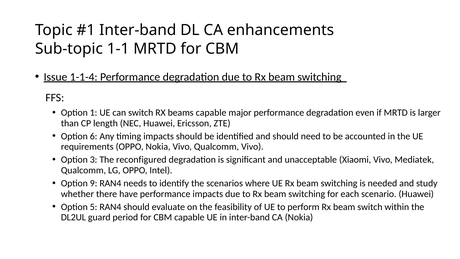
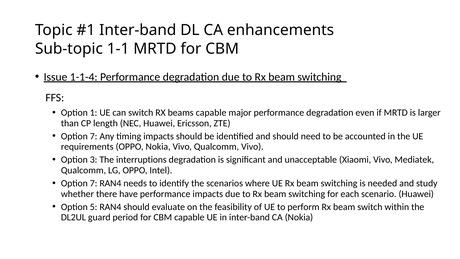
6 at (94, 136): 6 -> 7
reconfigured: reconfigured -> interruptions
9 at (94, 183): 9 -> 7
